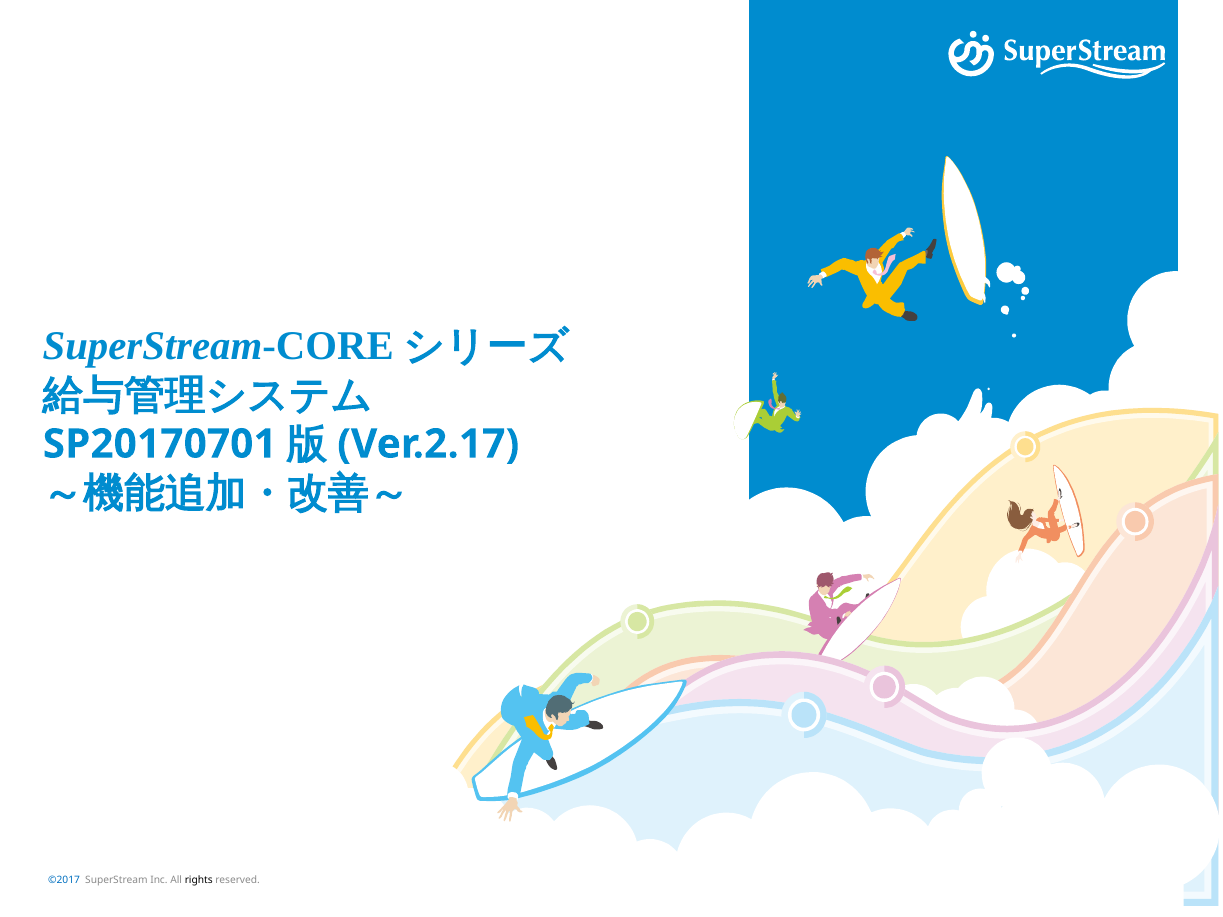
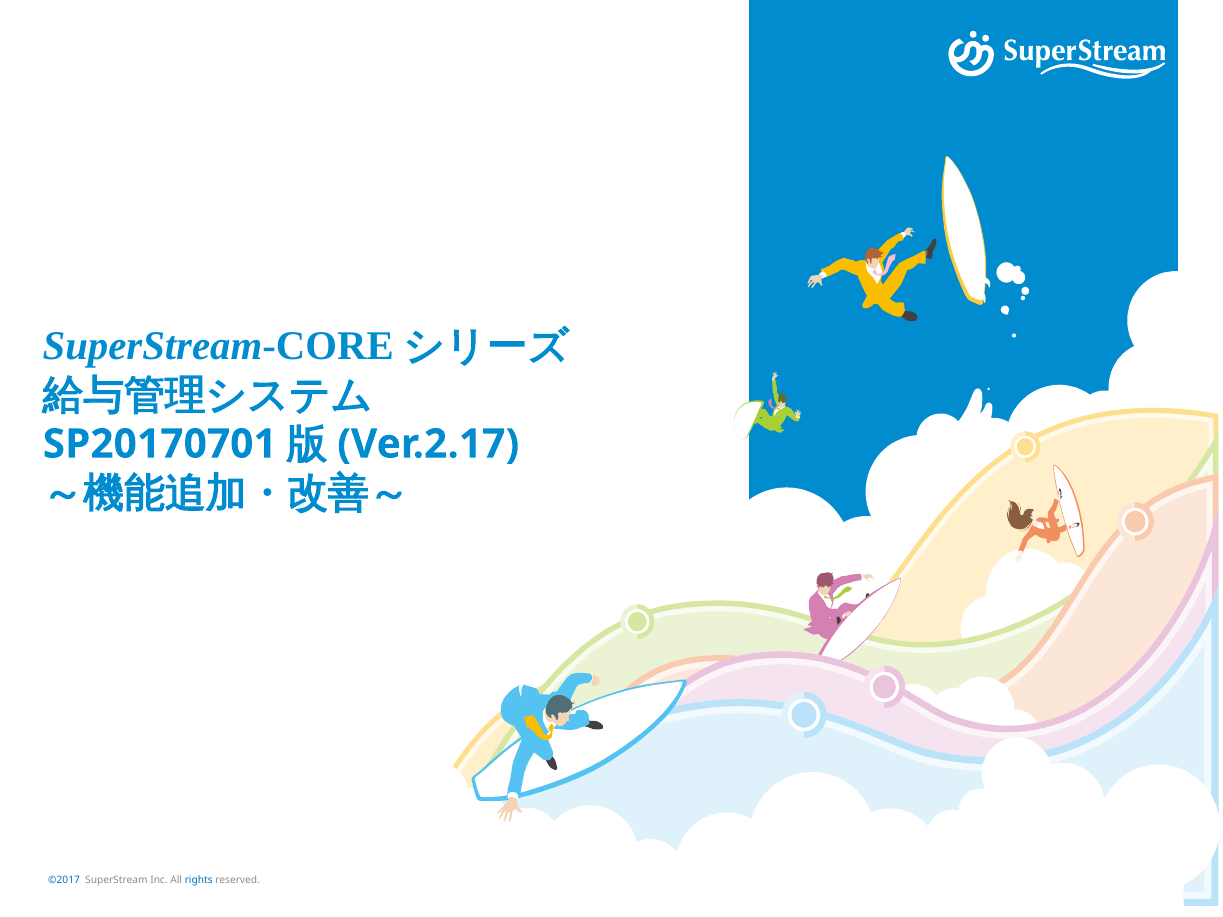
rights colour: black -> blue
